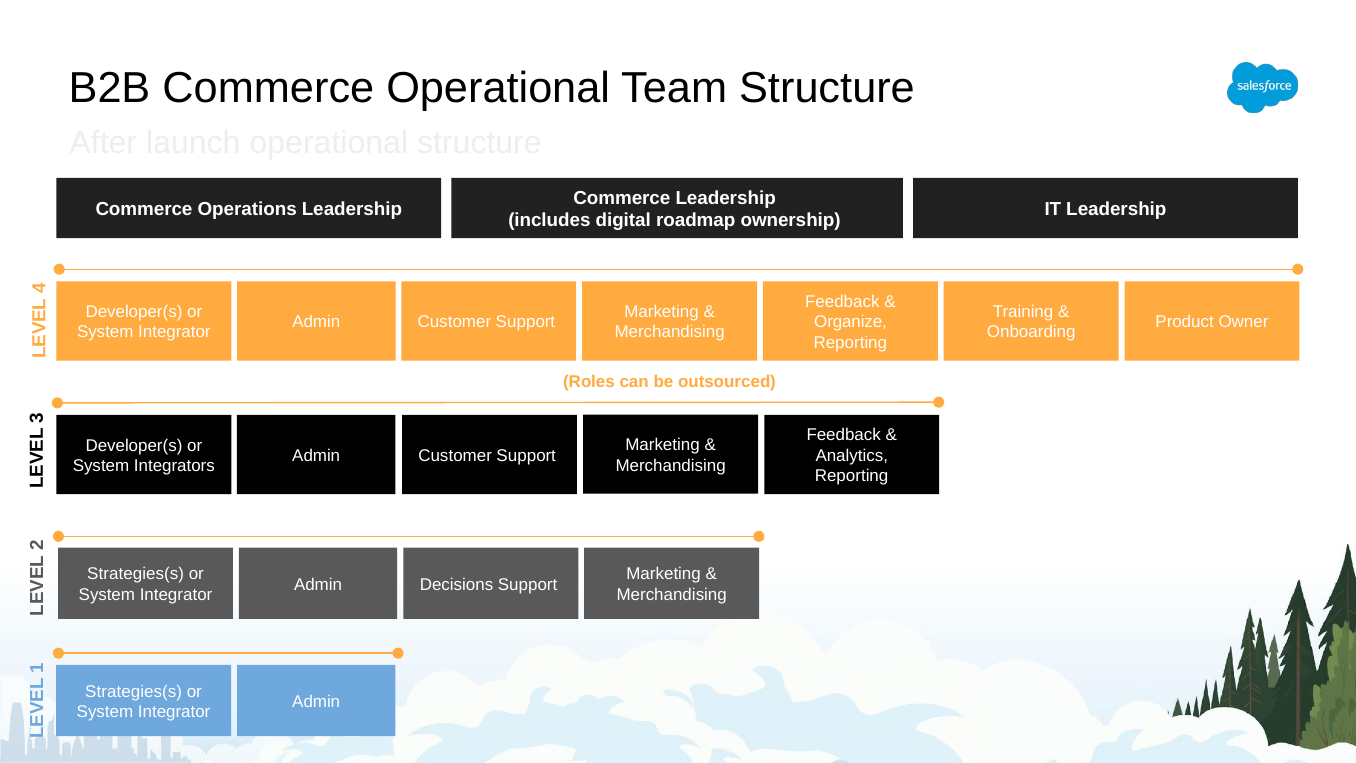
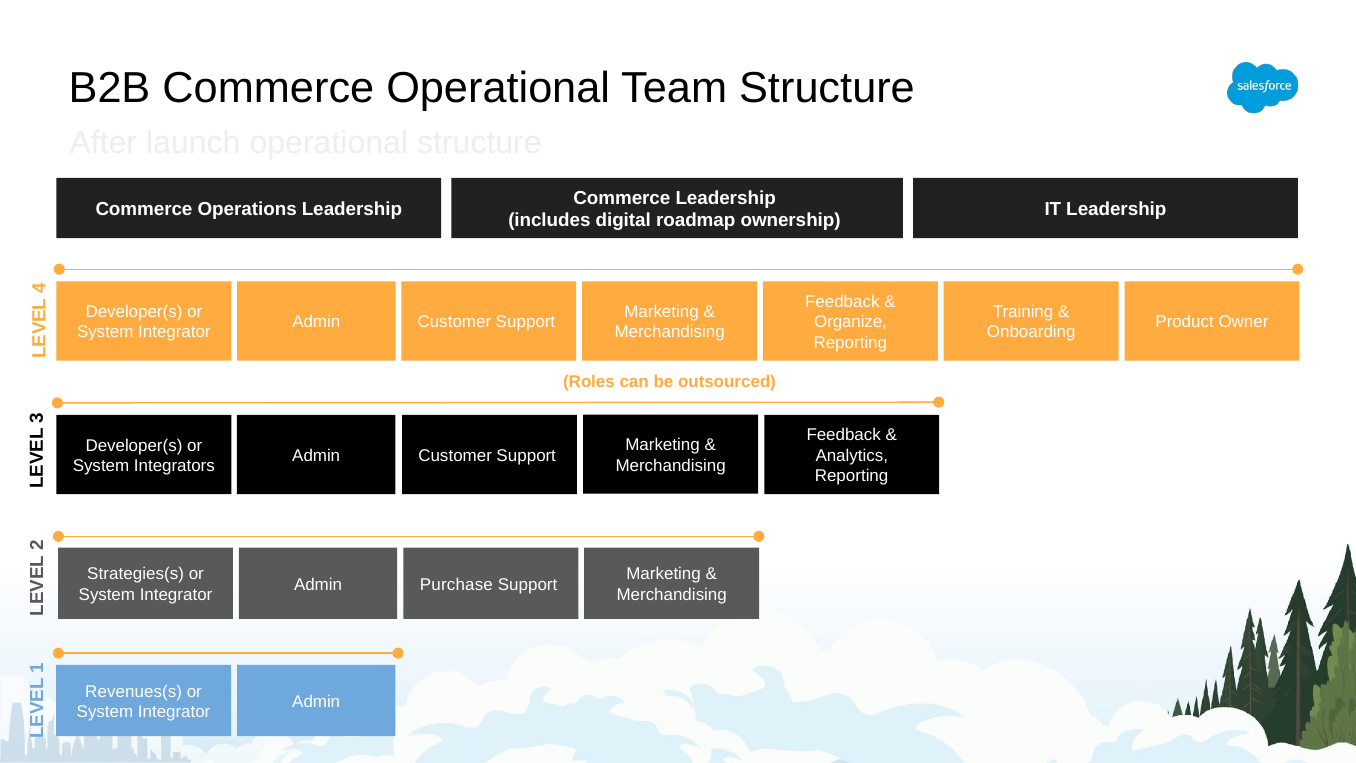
Decisions: Decisions -> Purchase
Strategies(s at (134, 691): Strategies(s -> Revenues(s
